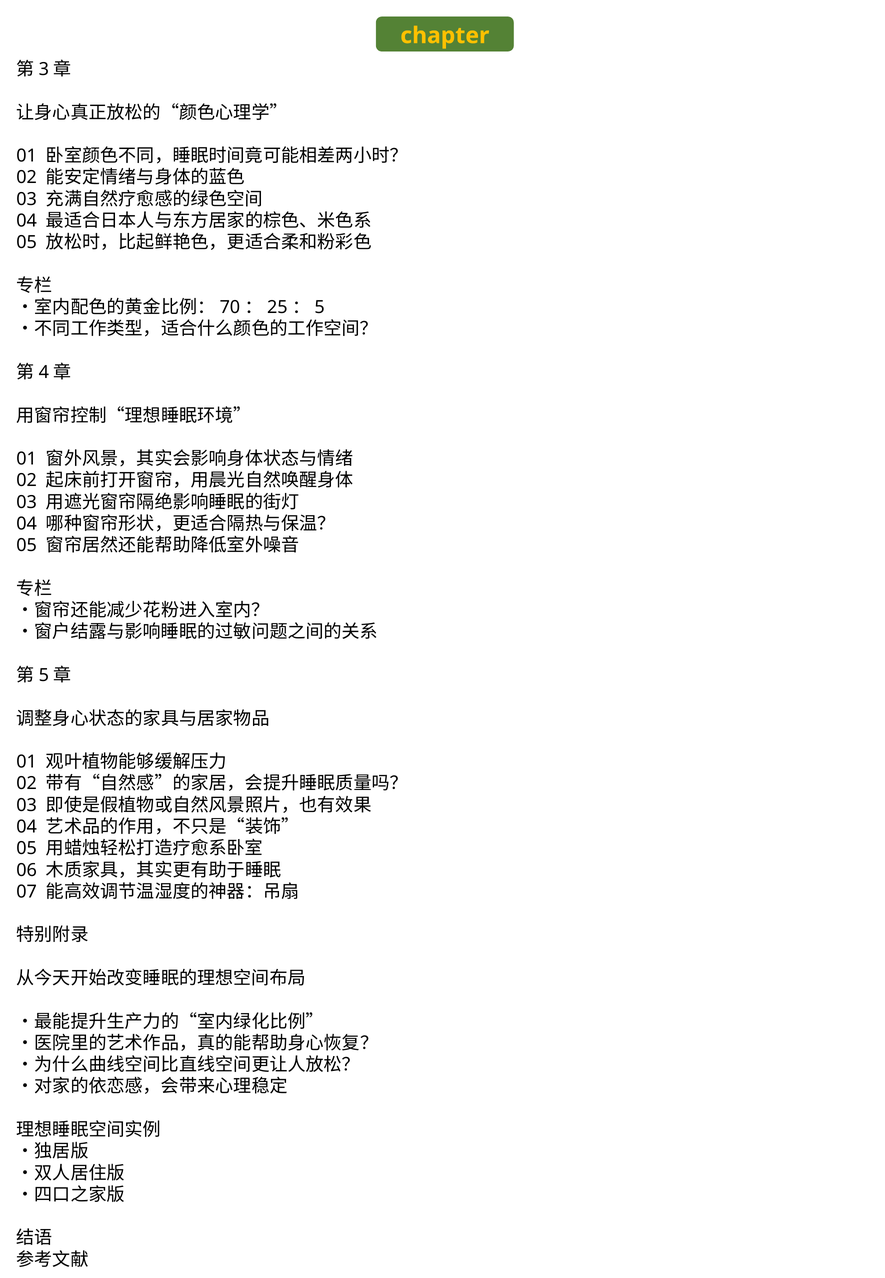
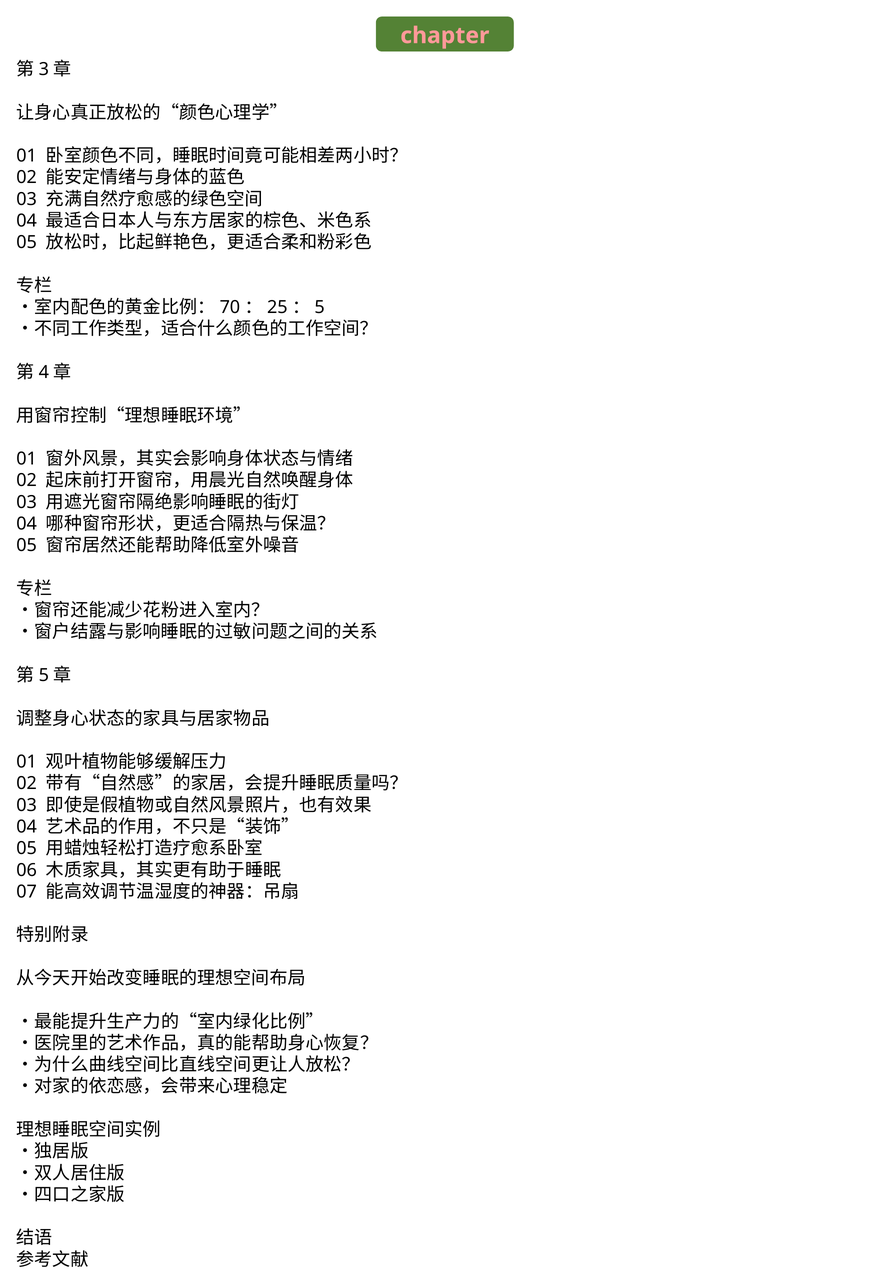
chapter colour: yellow -> pink
